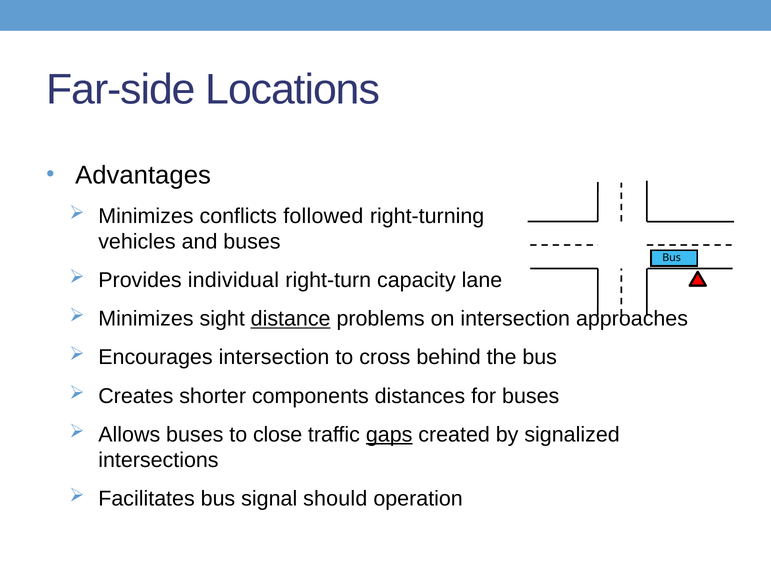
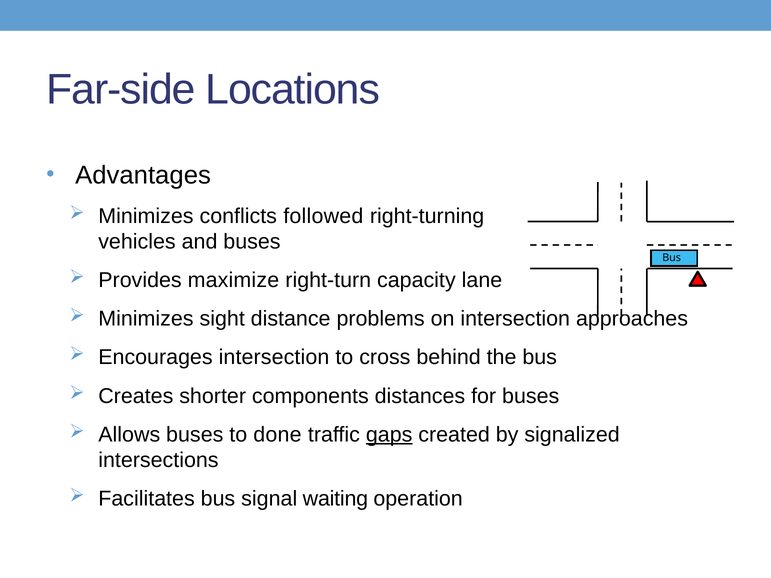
individual: individual -> maximize
distance underline: present -> none
close: close -> done
should: should -> waiting
